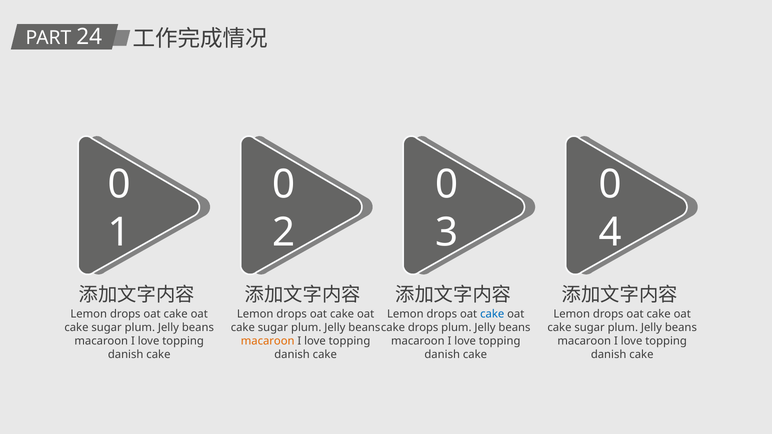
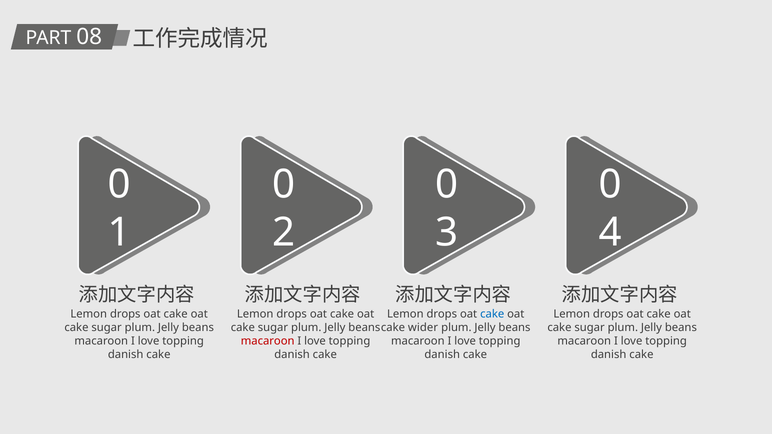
24: 24 -> 08
cake drops: drops -> wider
macaroon at (268, 341) colour: orange -> red
